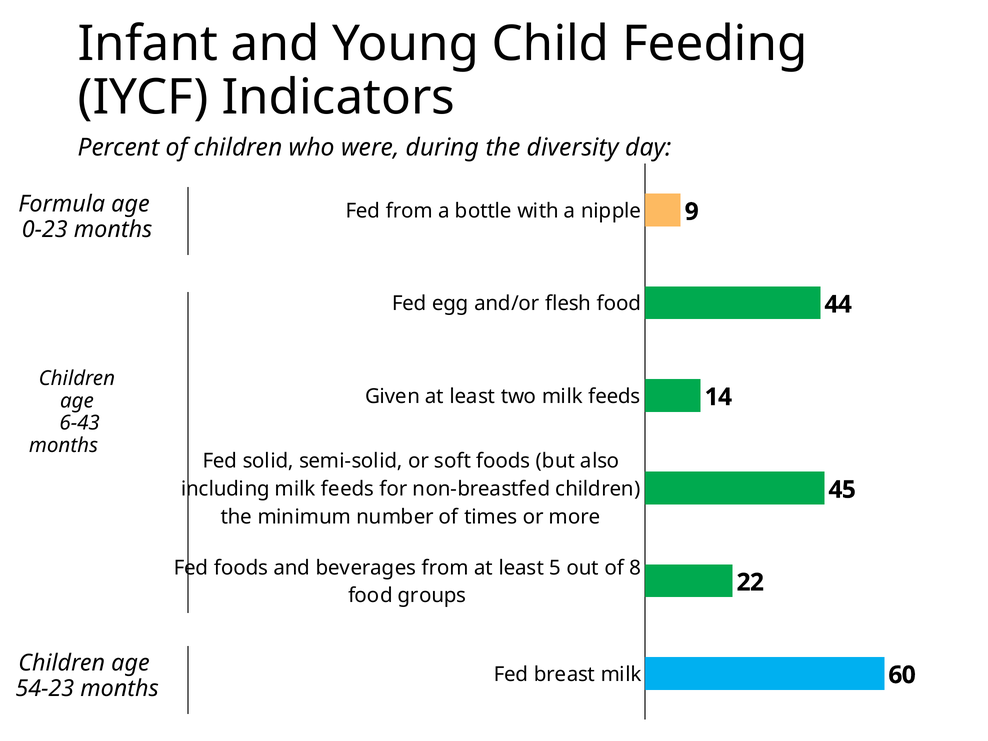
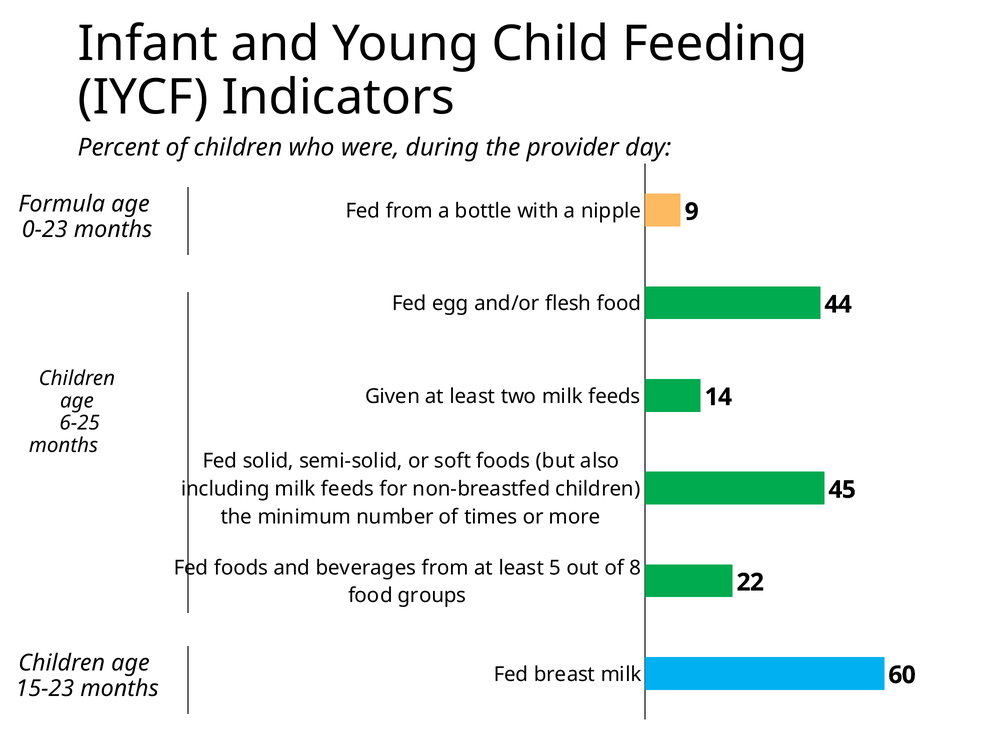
diversity: diversity -> provider
6-43: 6-43 -> 6-25
54-23: 54-23 -> 15-23
